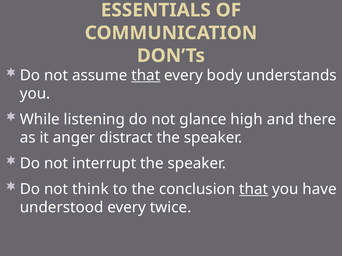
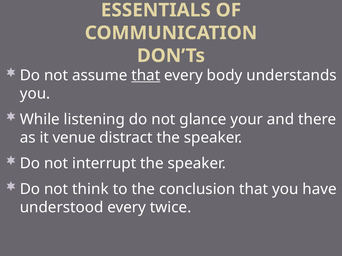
high: high -> your
anger: anger -> venue
that at (254, 189) underline: present -> none
